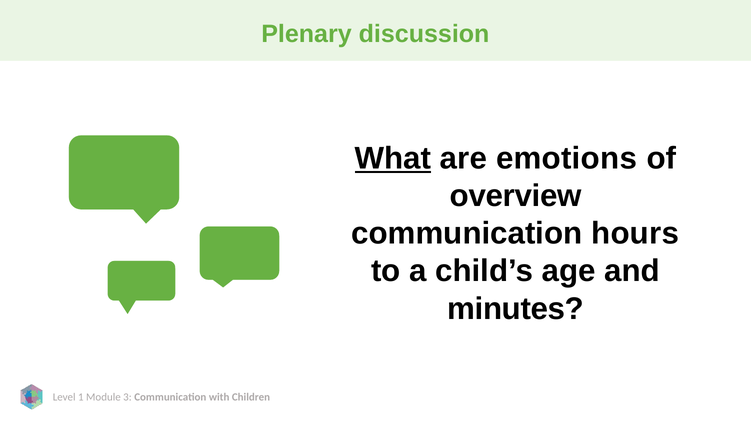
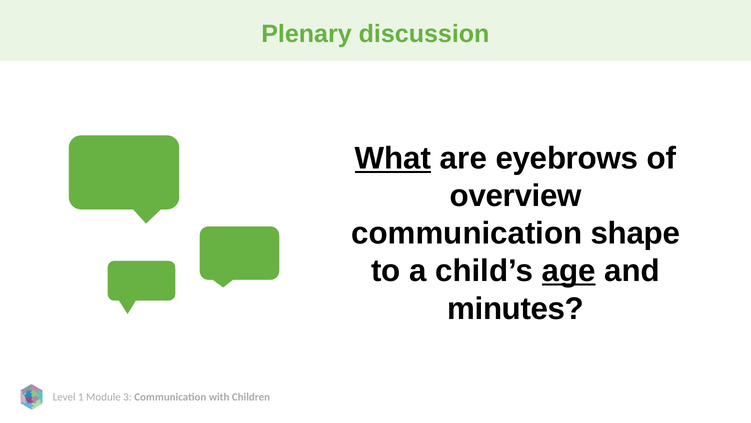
emotions: emotions -> eyebrows
hours: hours -> shape
age underline: none -> present
